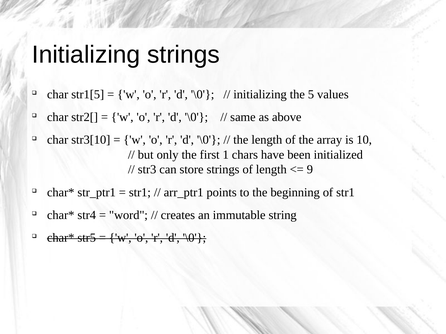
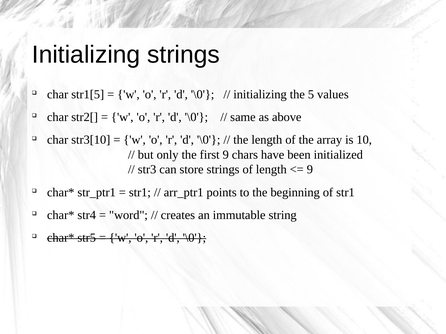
first 1: 1 -> 9
